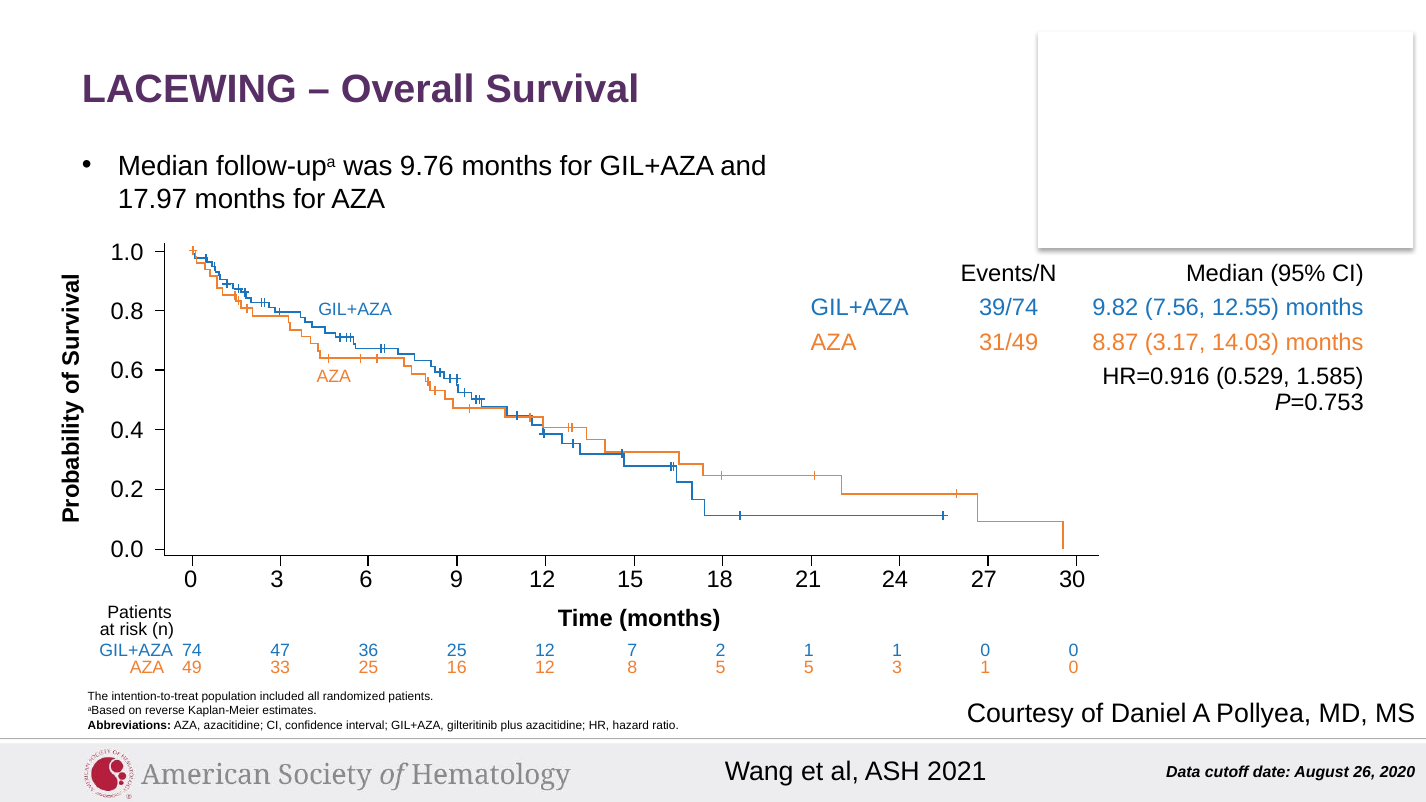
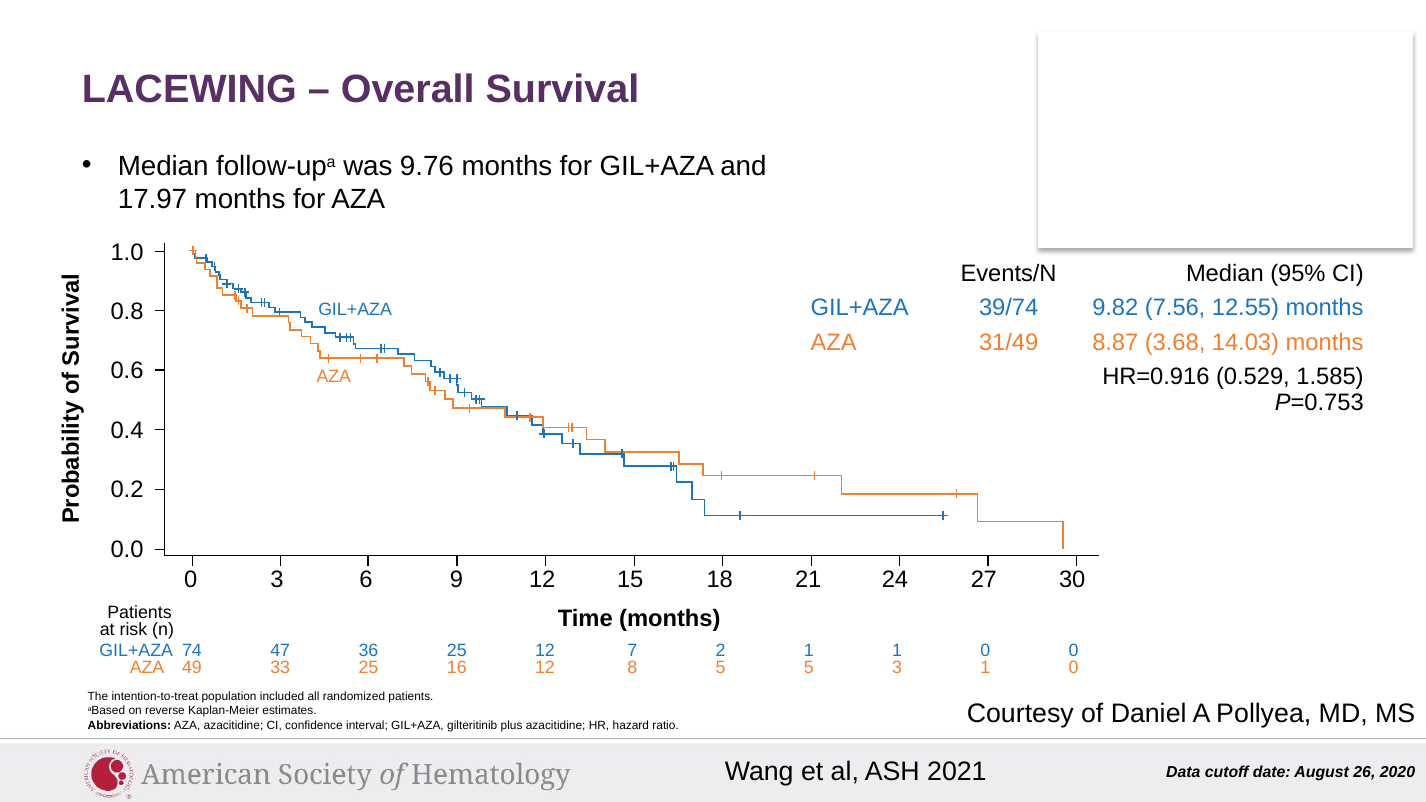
3.17: 3.17 -> 3.68
